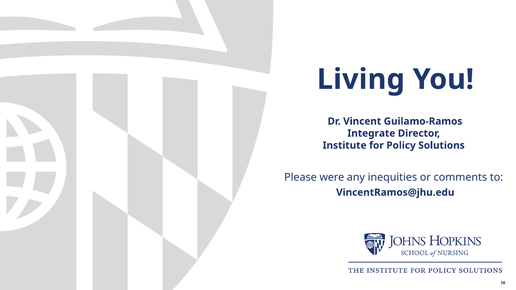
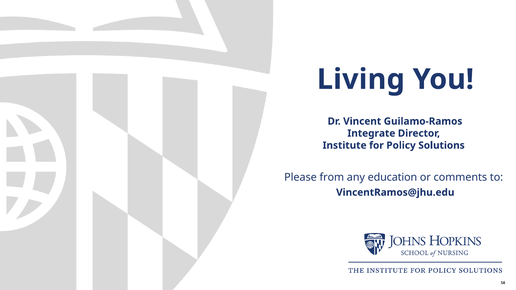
were: were -> from
inequities: inequities -> education
